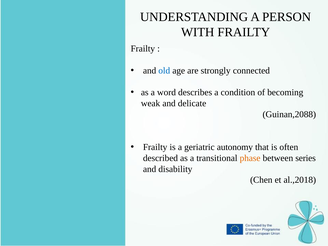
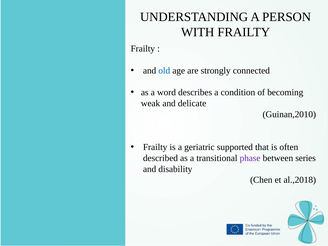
Guinan,2088: Guinan,2088 -> Guinan,2010
autonomy: autonomy -> supported
phase colour: orange -> purple
